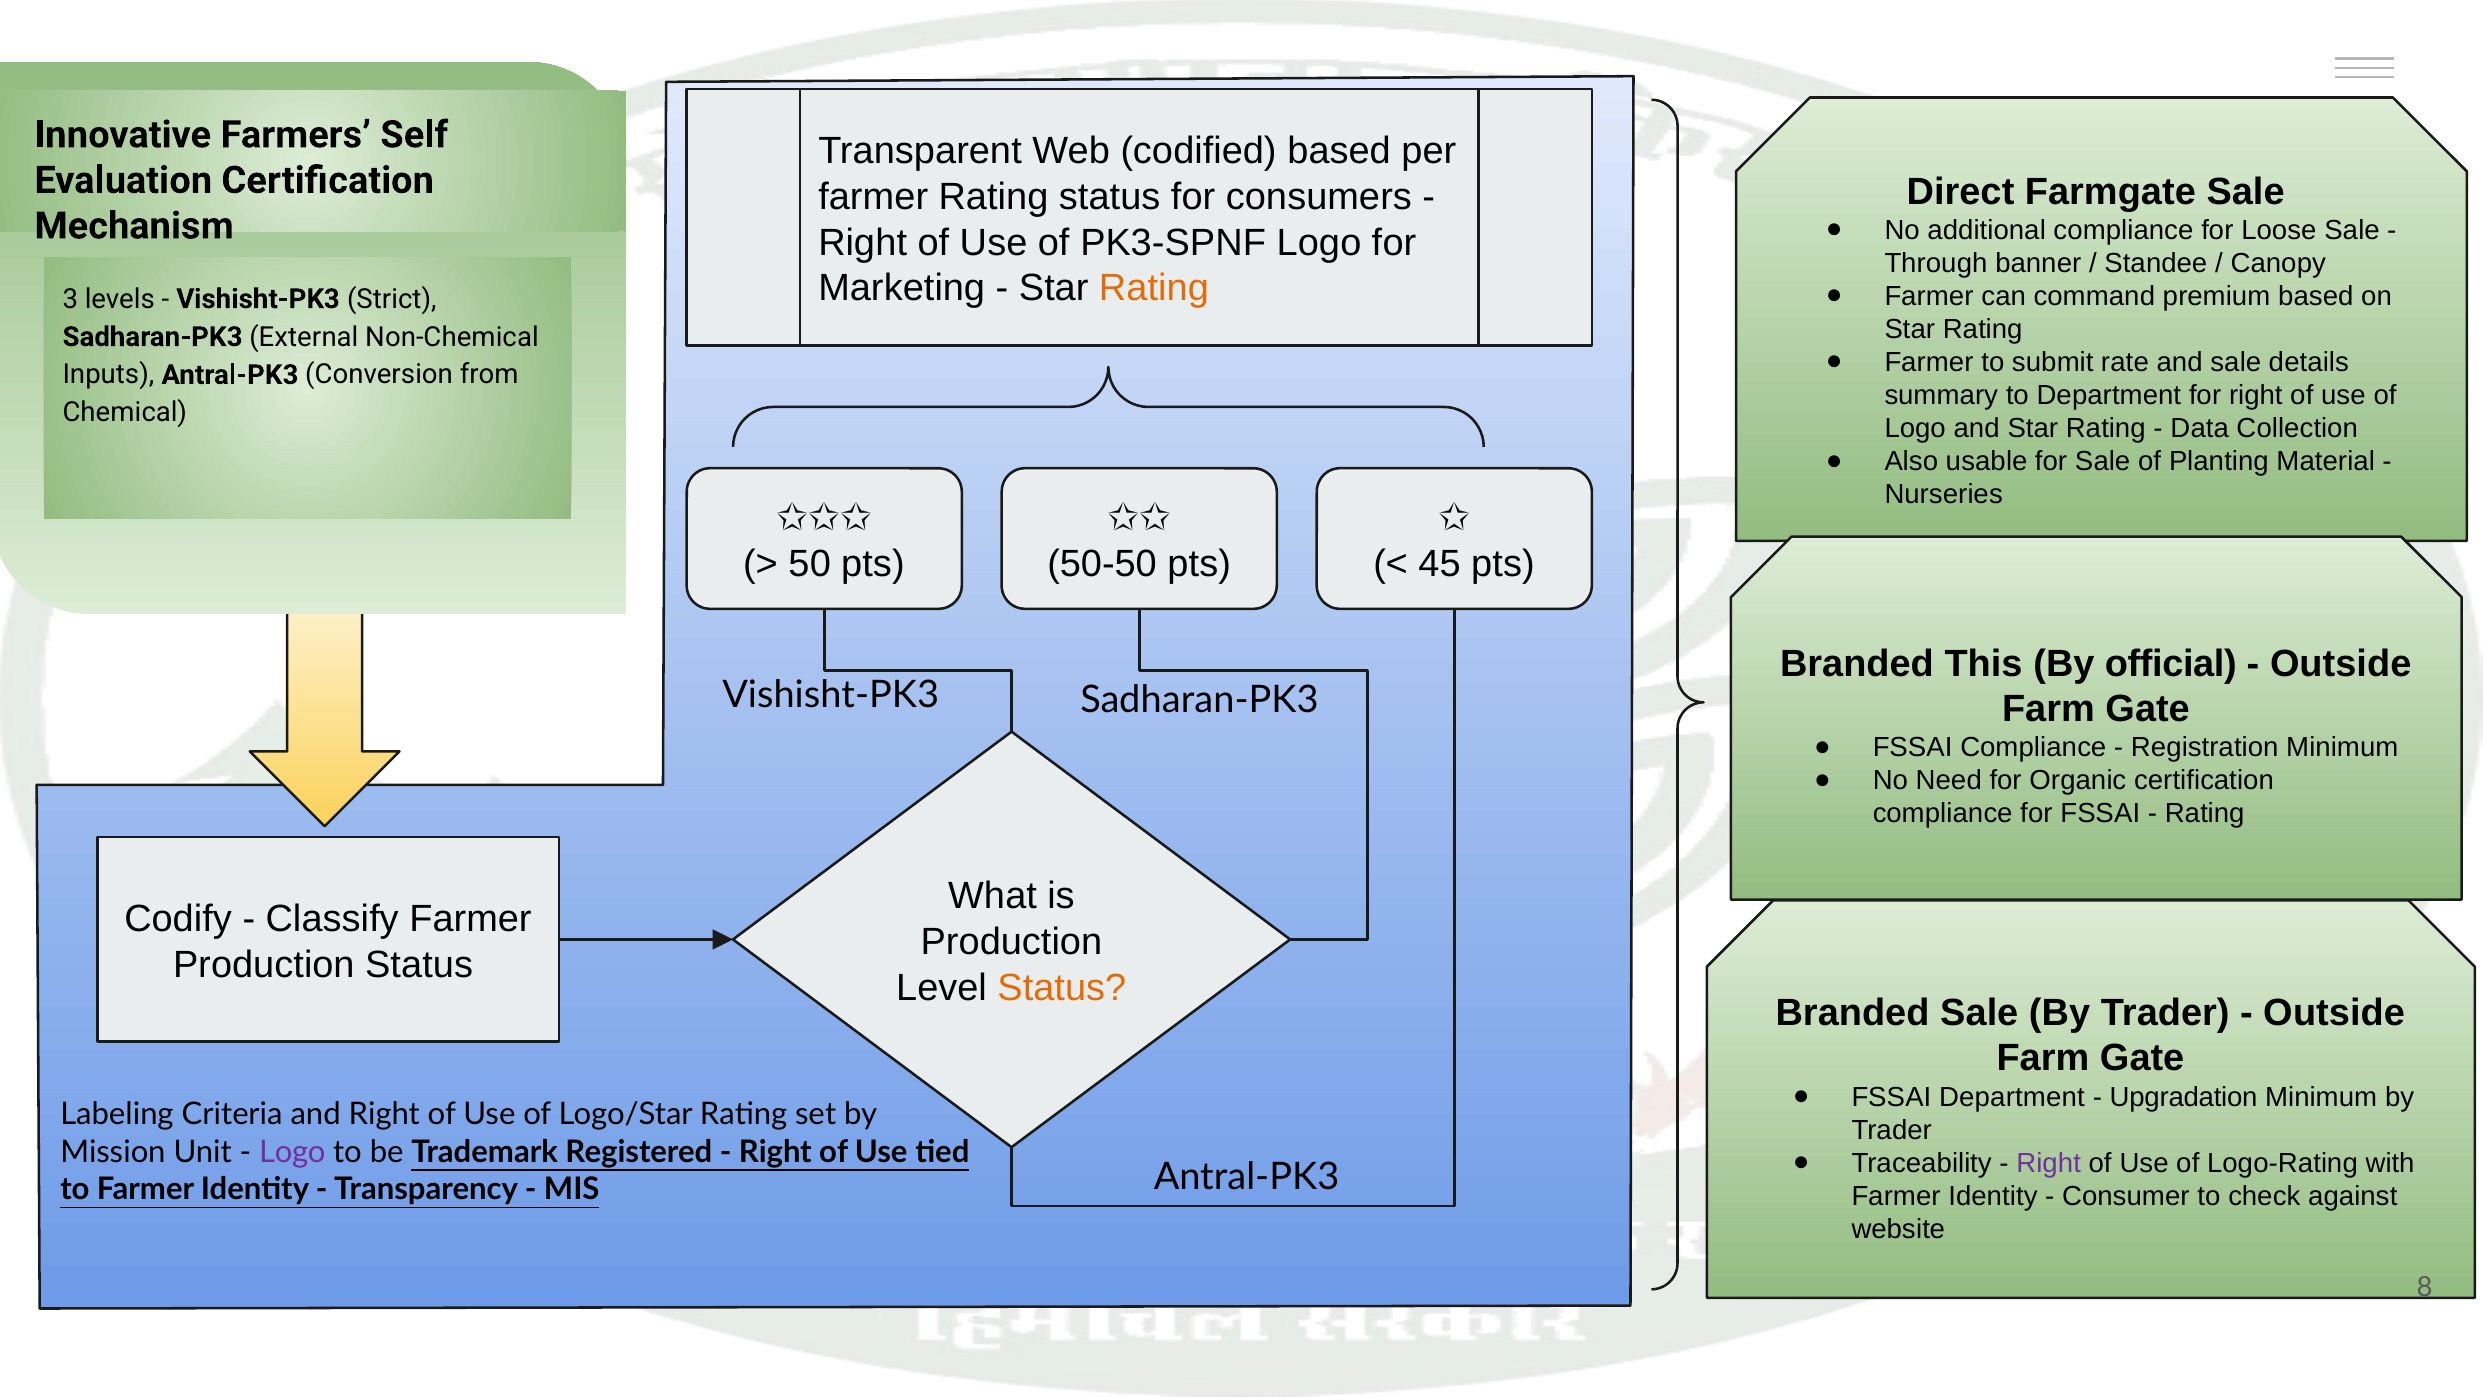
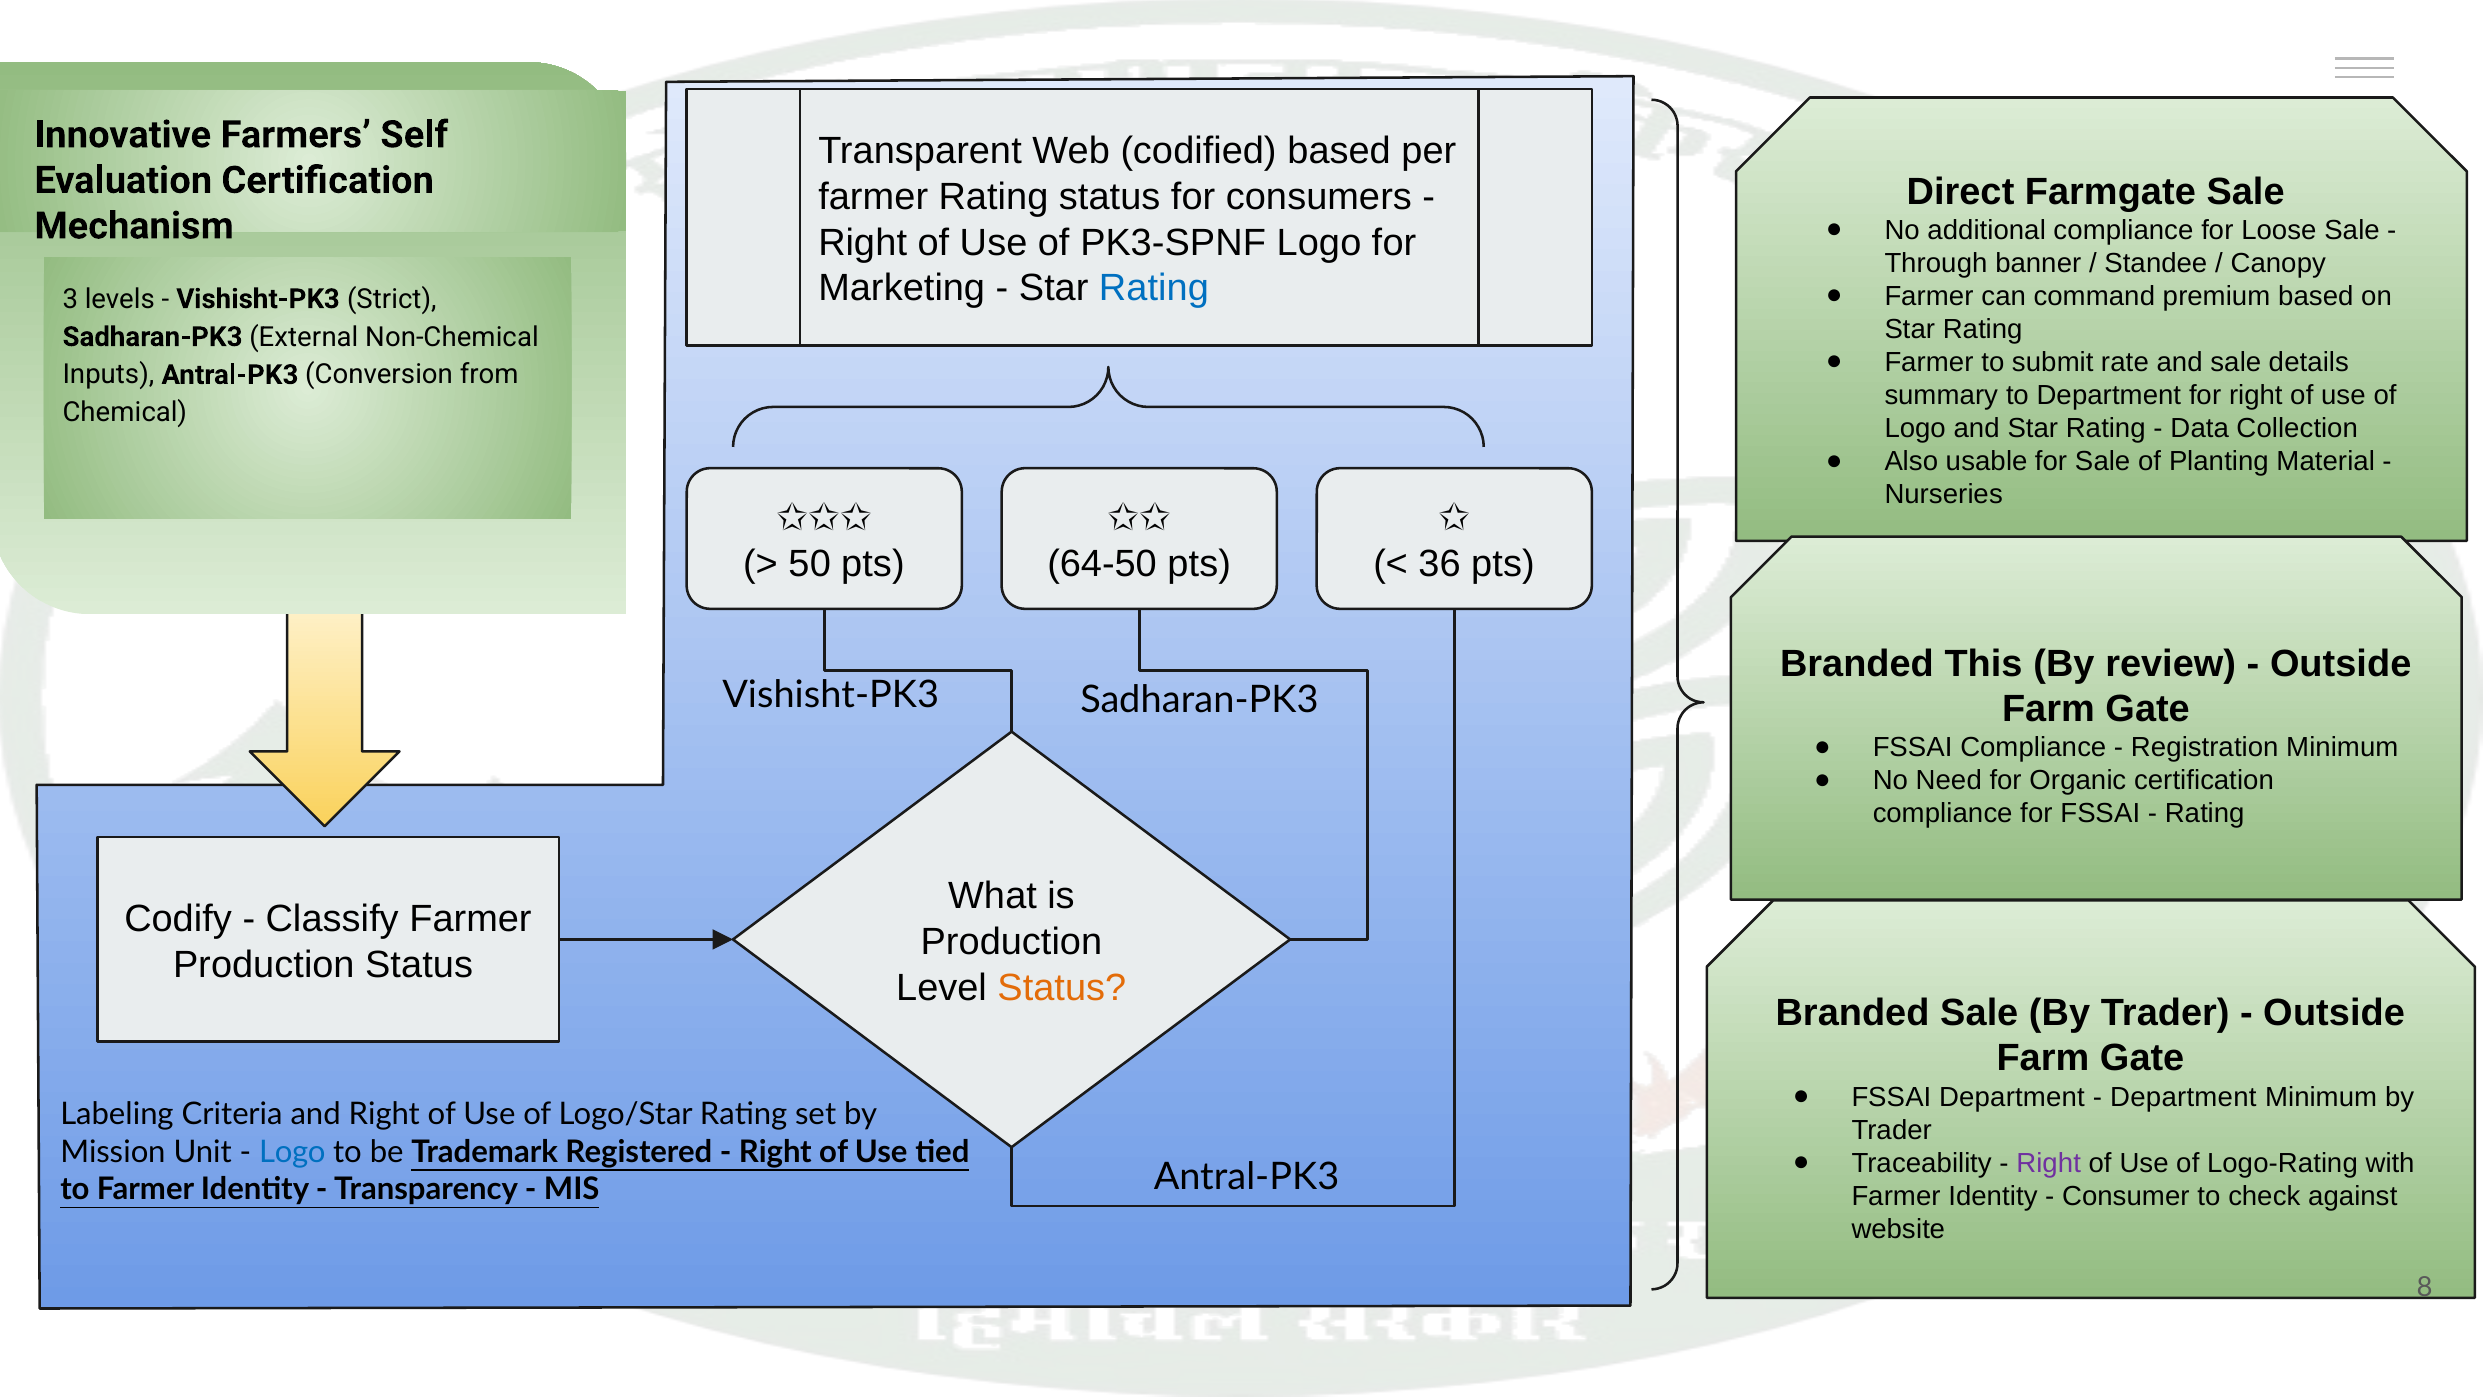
Rating at (1154, 288) colour: orange -> blue
50-50: 50-50 -> 64-50
45: 45 -> 36
official: official -> review
Upgradation at (2184, 1097): Upgradation -> Department
Logo at (292, 1152) colour: purple -> blue
